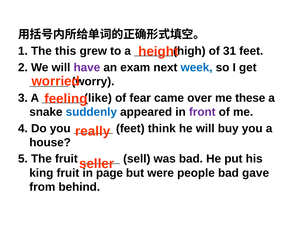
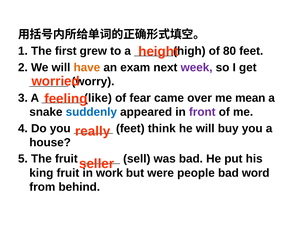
this: this -> first
31: 31 -> 80
have colour: purple -> orange
week colour: blue -> purple
these: these -> mean
page: page -> work
gave: gave -> word
